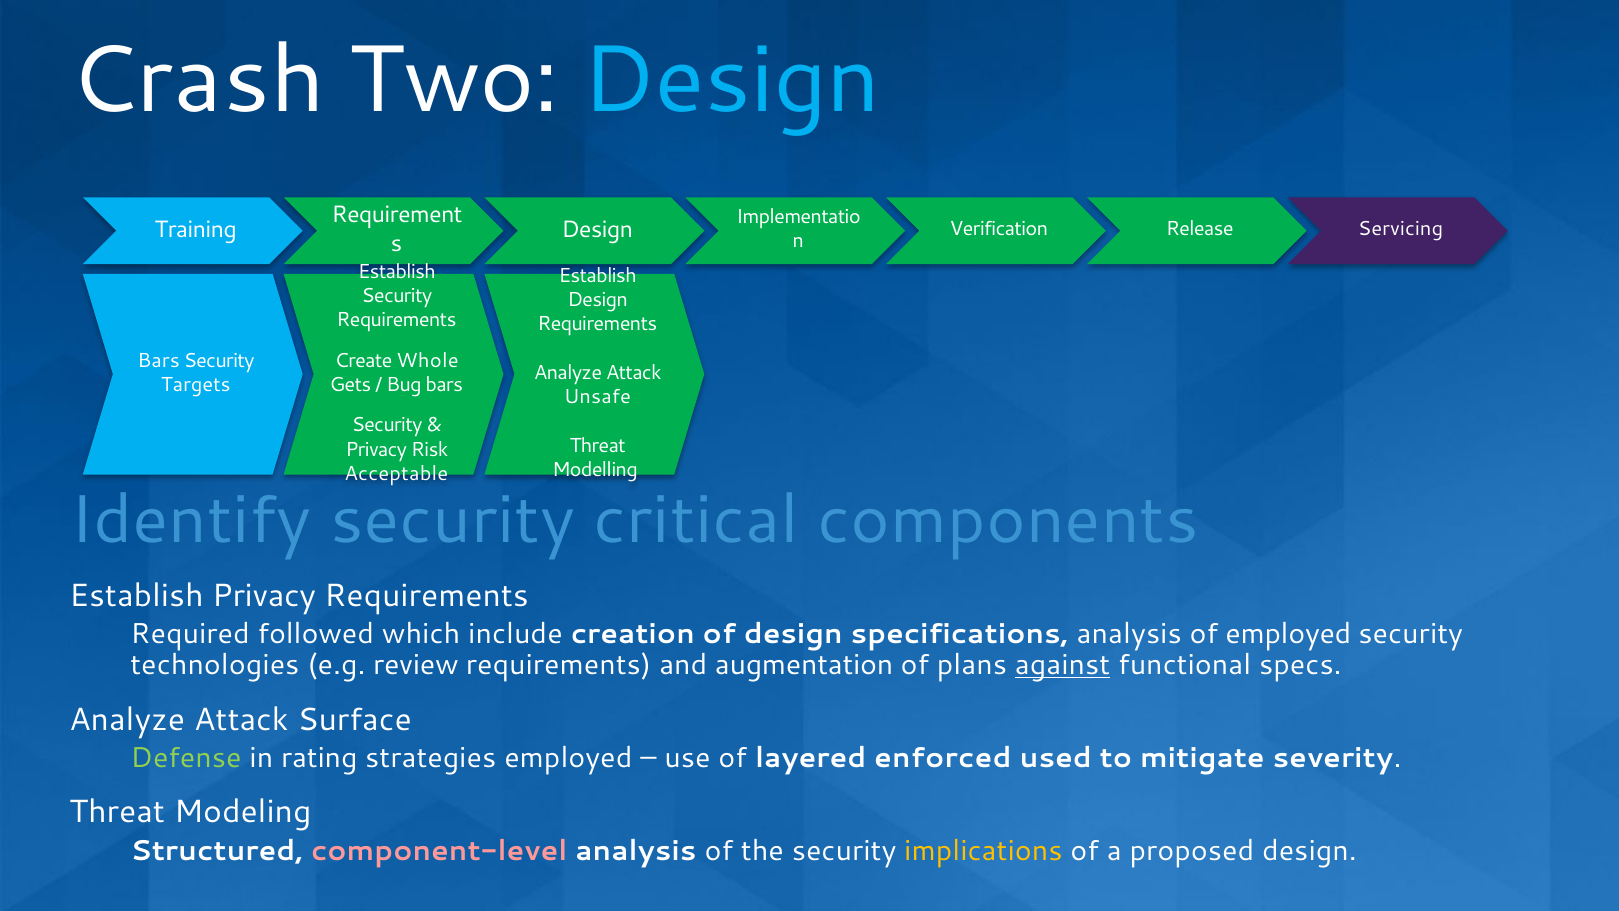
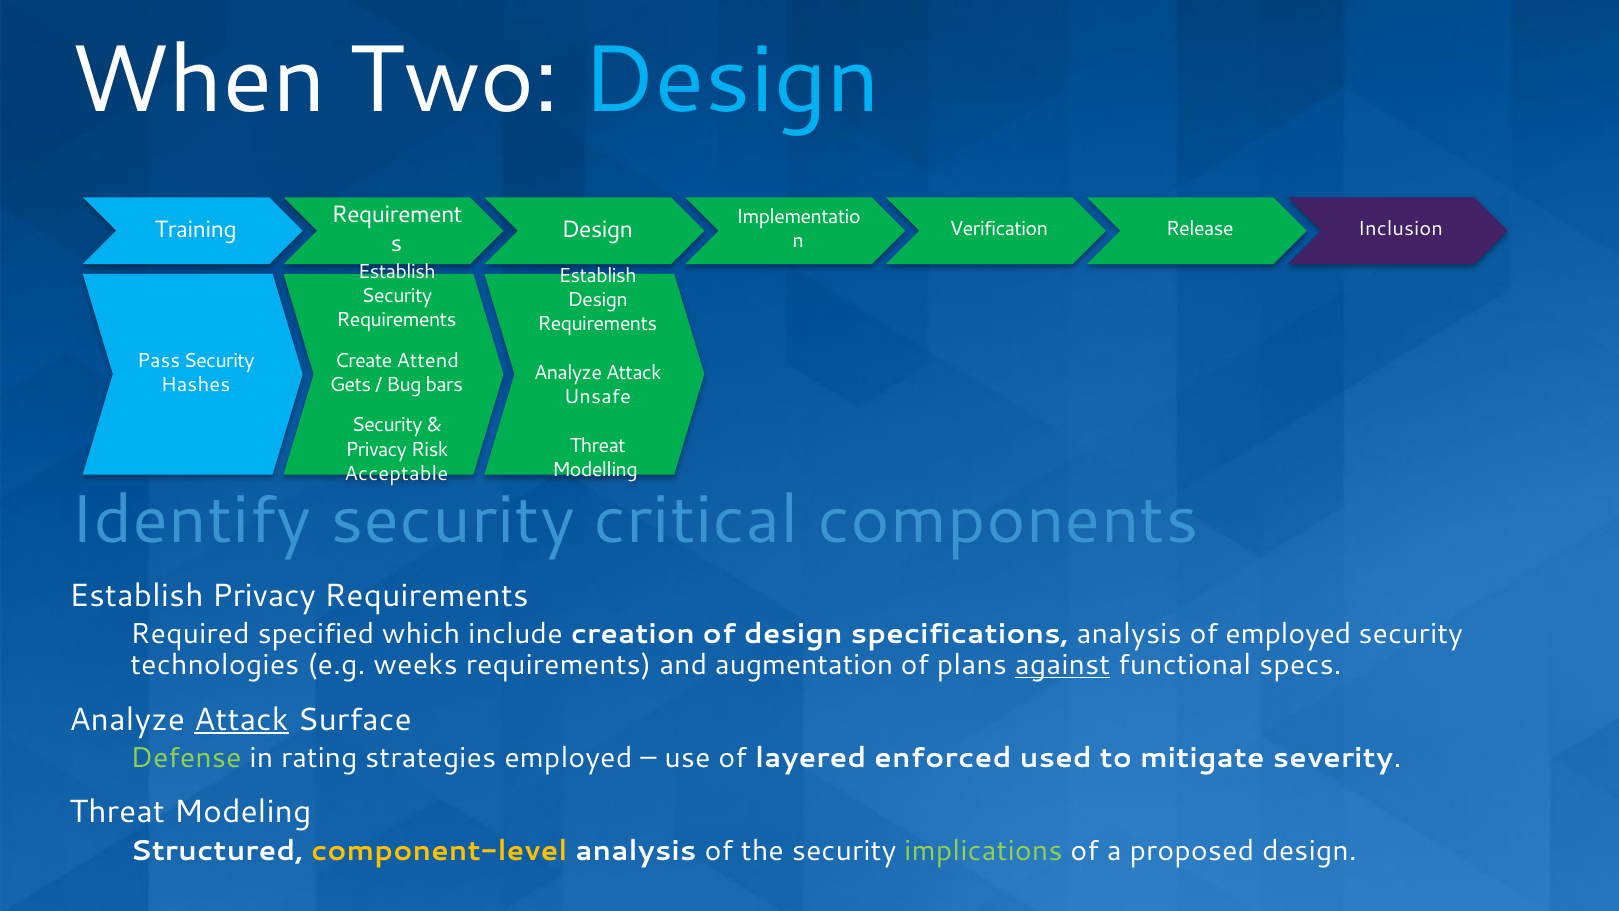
Crash: Crash -> When
Servicing: Servicing -> Inclusion
Bars at (159, 360): Bars -> Pass
Whole: Whole -> Attend
Targets: Targets -> Hashes
followed: followed -> specified
review: review -> weeks
Attack at (241, 719) underline: none -> present
component-level colour: pink -> yellow
implications colour: yellow -> light green
